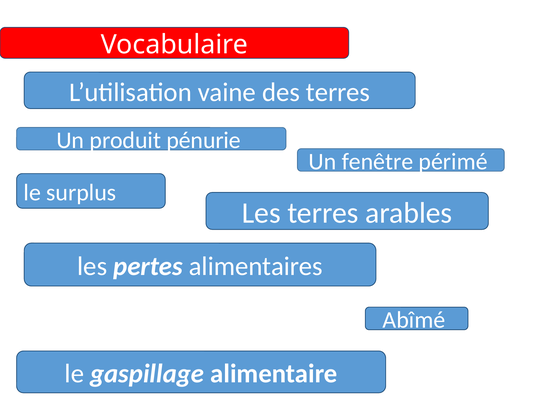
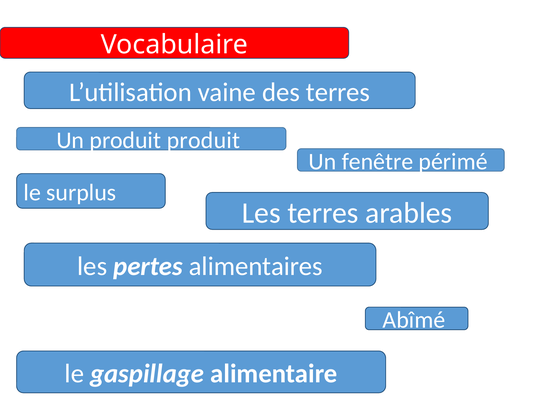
produit pénurie: pénurie -> produit
